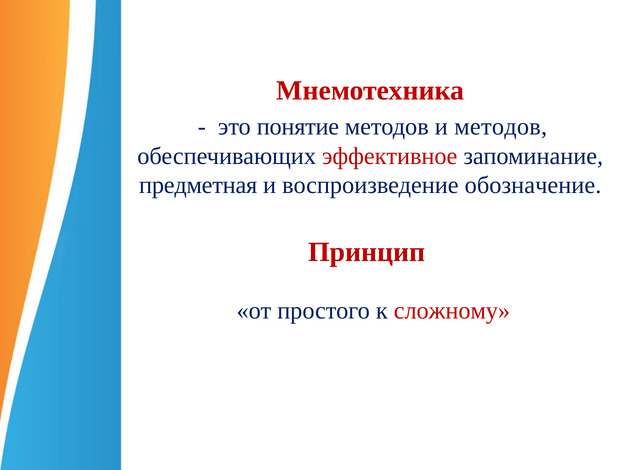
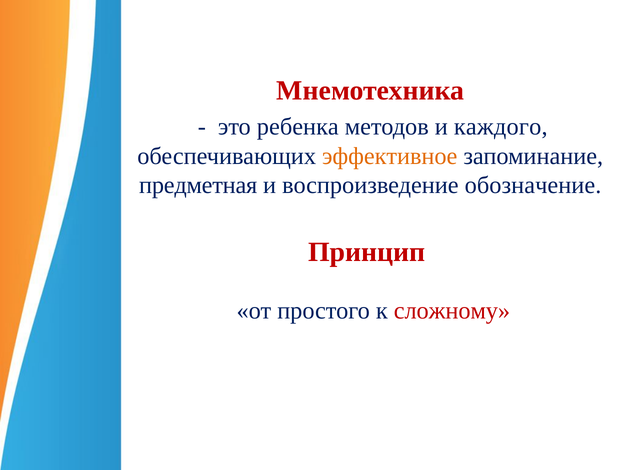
понятие: понятие -> ребенка
и методов: методов -> каждого
эффективное colour: red -> orange
